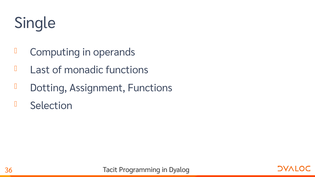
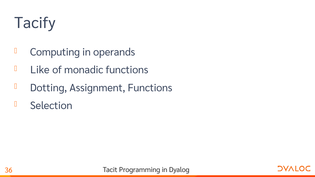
Single: Single -> Tacify
Last: Last -> Like
